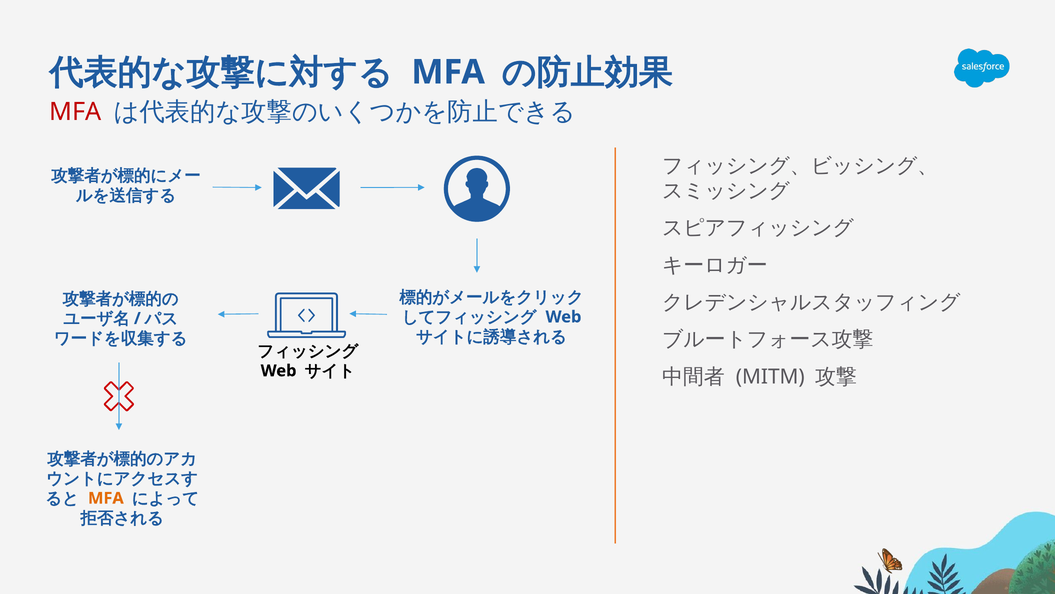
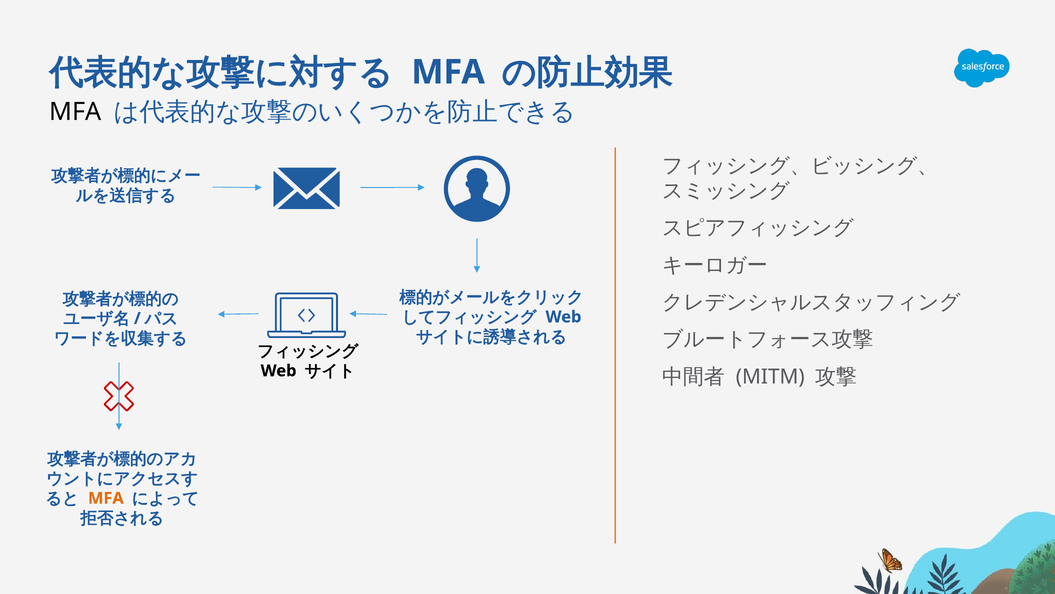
MFA at (75, 112) colour: red -> black
